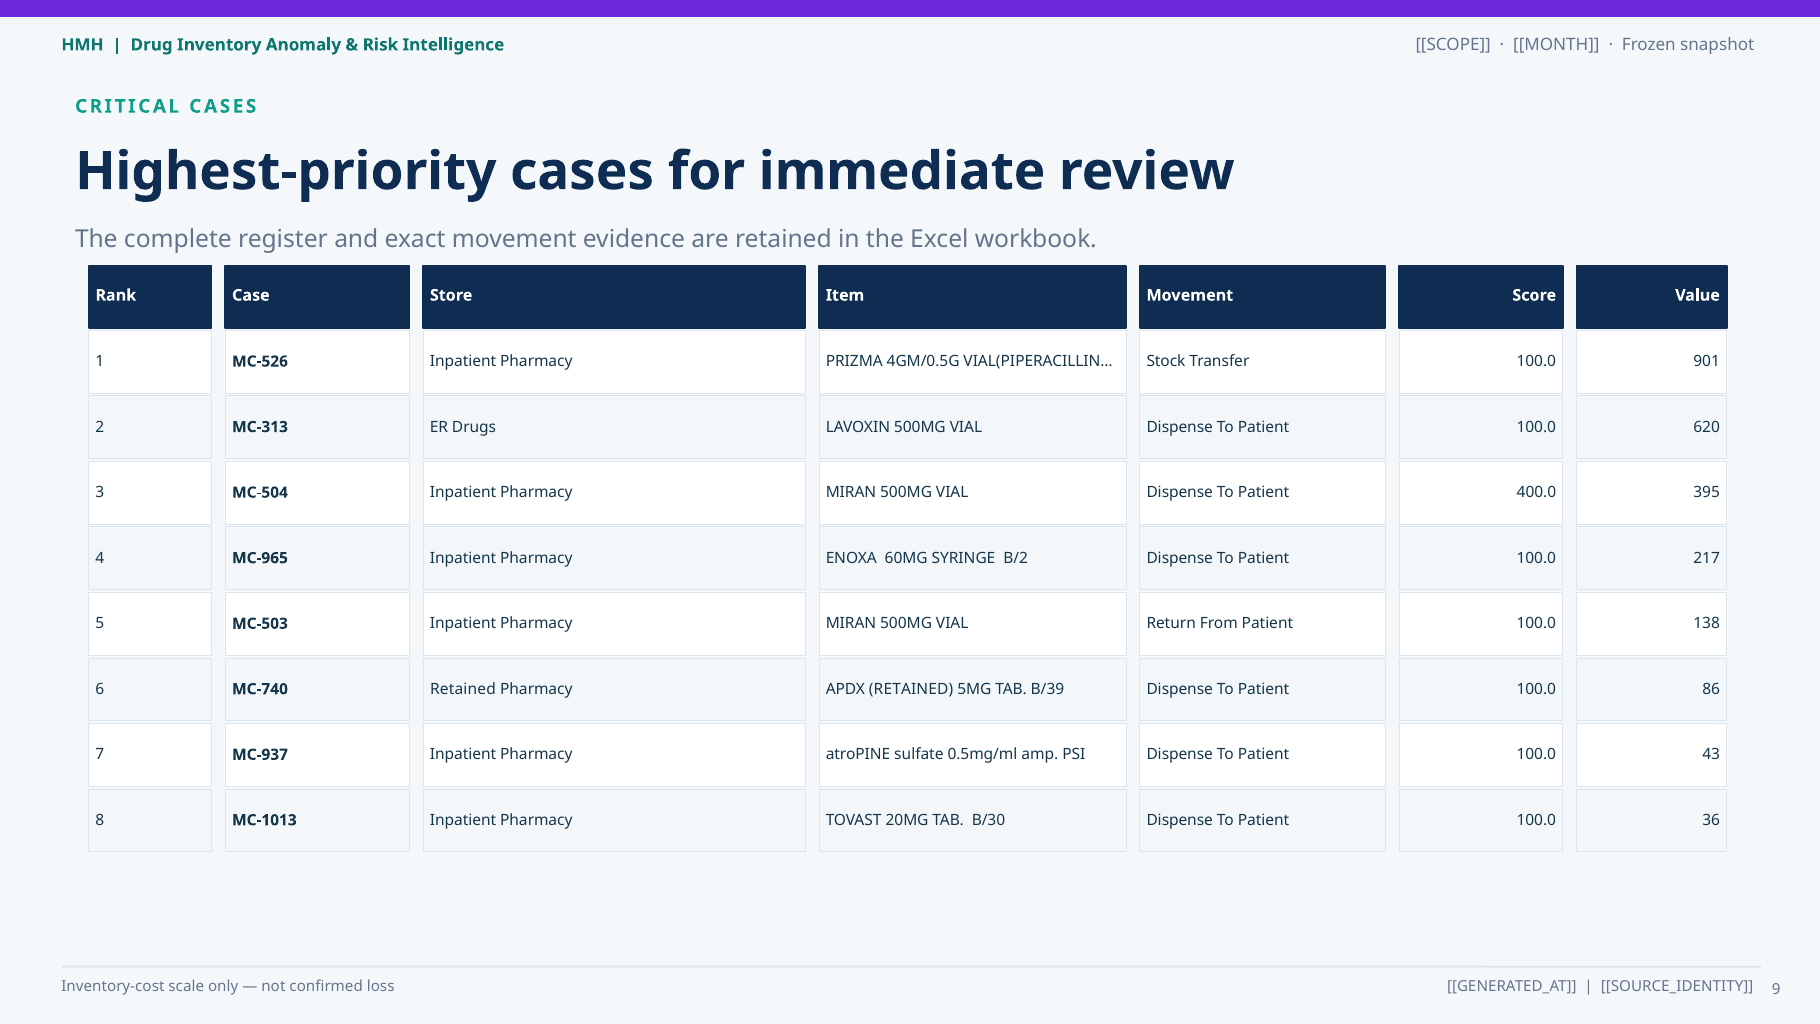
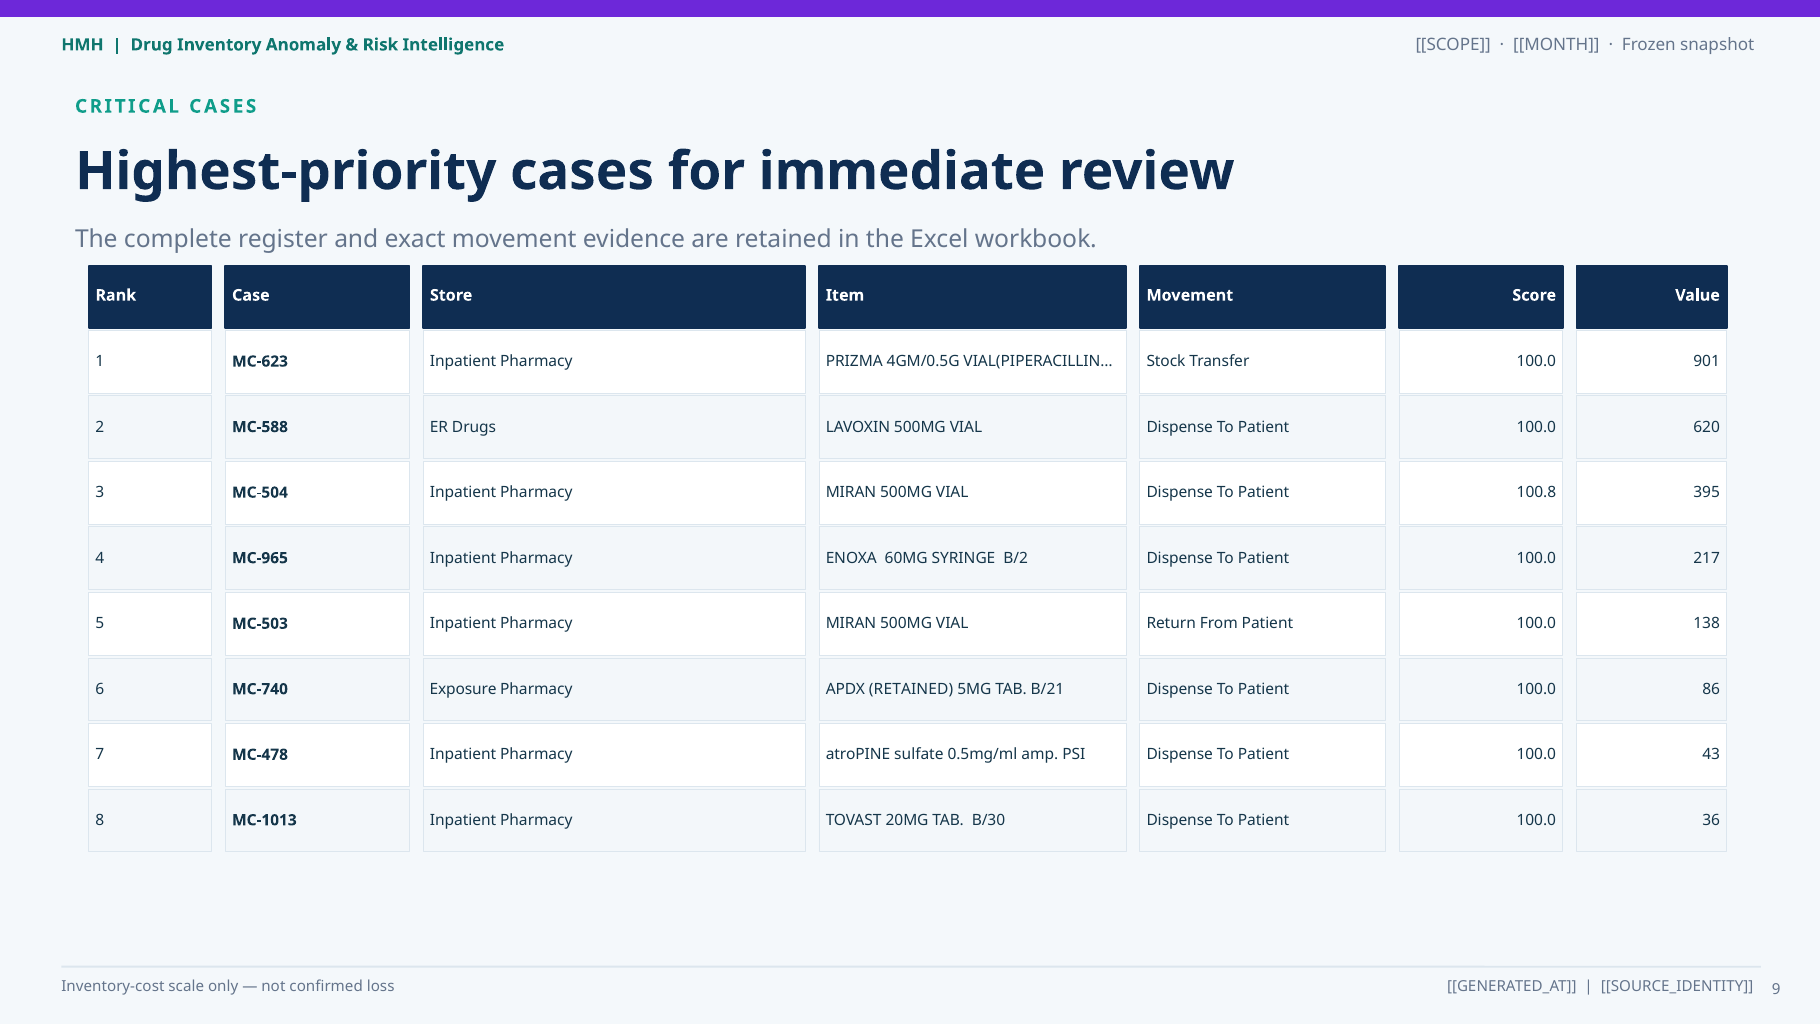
MC-526: MC-526 -> MC-623
MC-313: MC-313 -> MC-588
400.0: 400.0 -> 100.8
MC-740 Retained: Retained -> Exposure
B/39: B/39 -> B/21
MC-937: MC-937 -> MC-478
